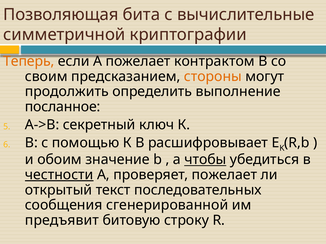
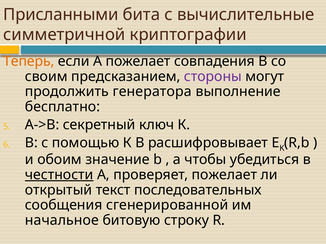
Позволяющая: Позволяющая -> Присланными
контрактом: контрактом -> совпадения
стороны colour: orange -> purple
определить: определить -> генератора
посланное: посланное -> бесплатно
чтобы underline: present -> none
предъявит: предъявит -> начальное
